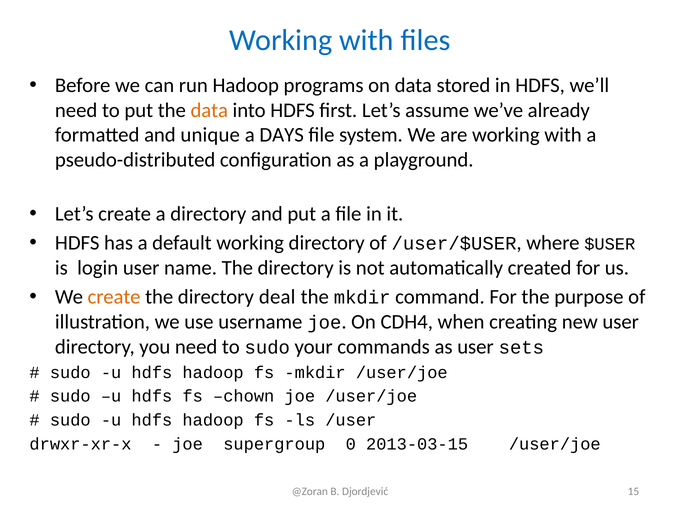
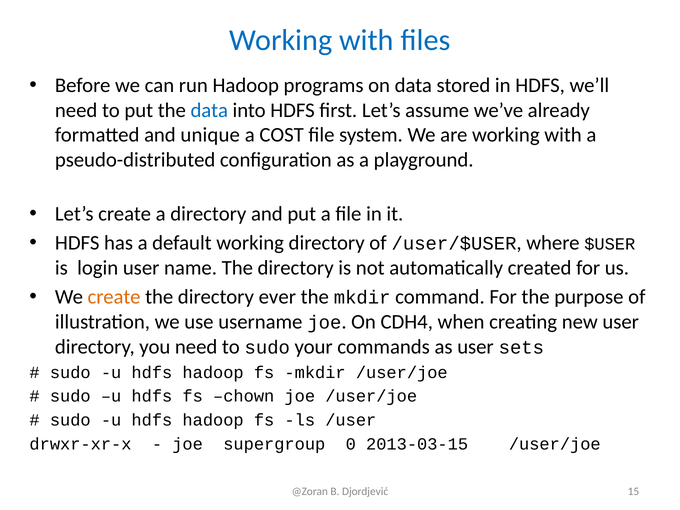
data at (209, 110) colour: orange -> blue
DAYS: DAYS -> COST
deal: deal -> ever
